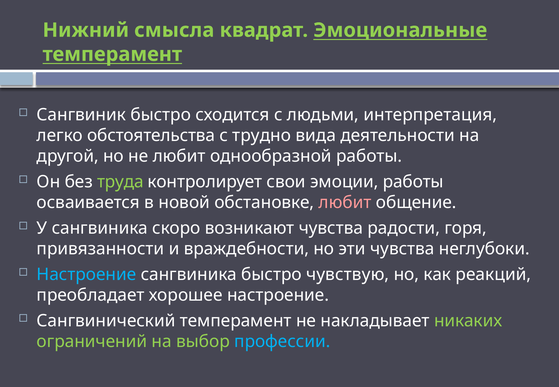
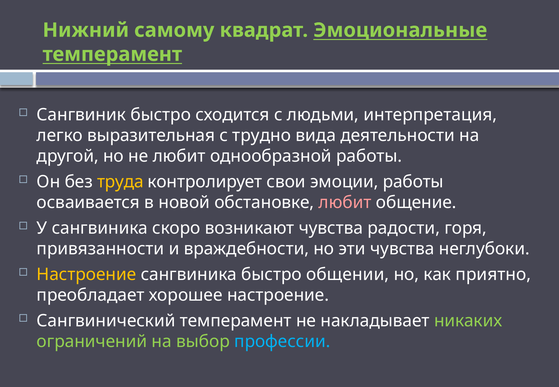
смысла: смысла -> самому
обстоятельства: обстоятельства -> выразительная
труда colour: light green -> yellow
Настроение at (86, 274) colour: light blue -> yellow
чувствую: чувствую -> общении
реакций: реакций -> приятно
